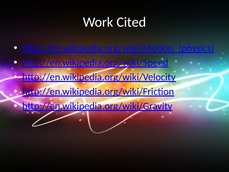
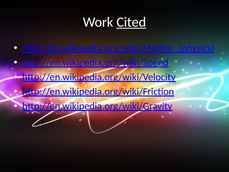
Cited underline: none -> present
